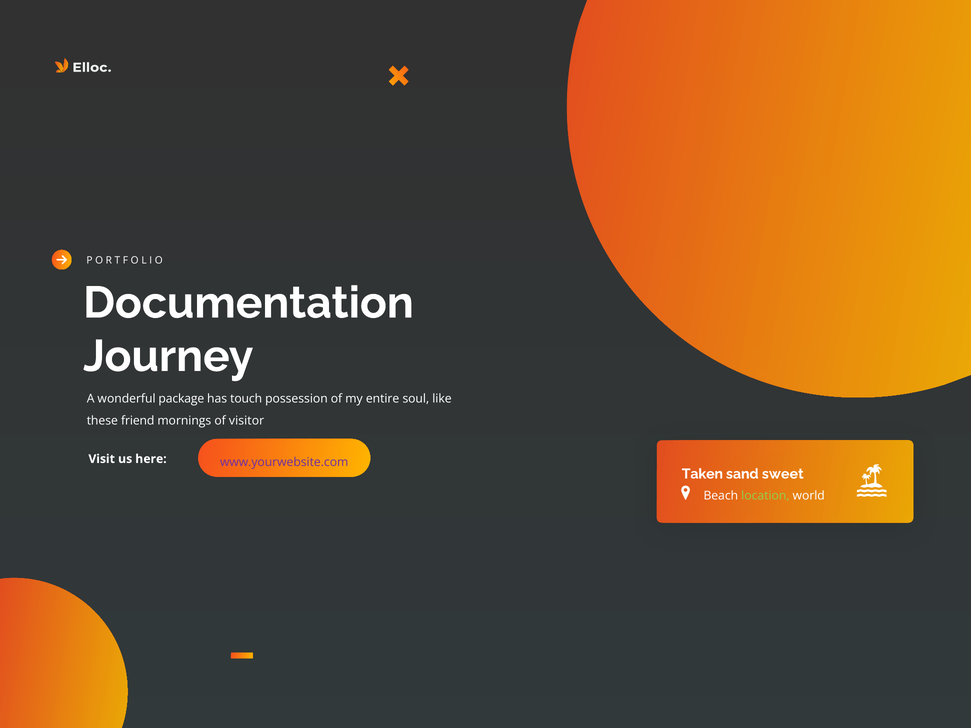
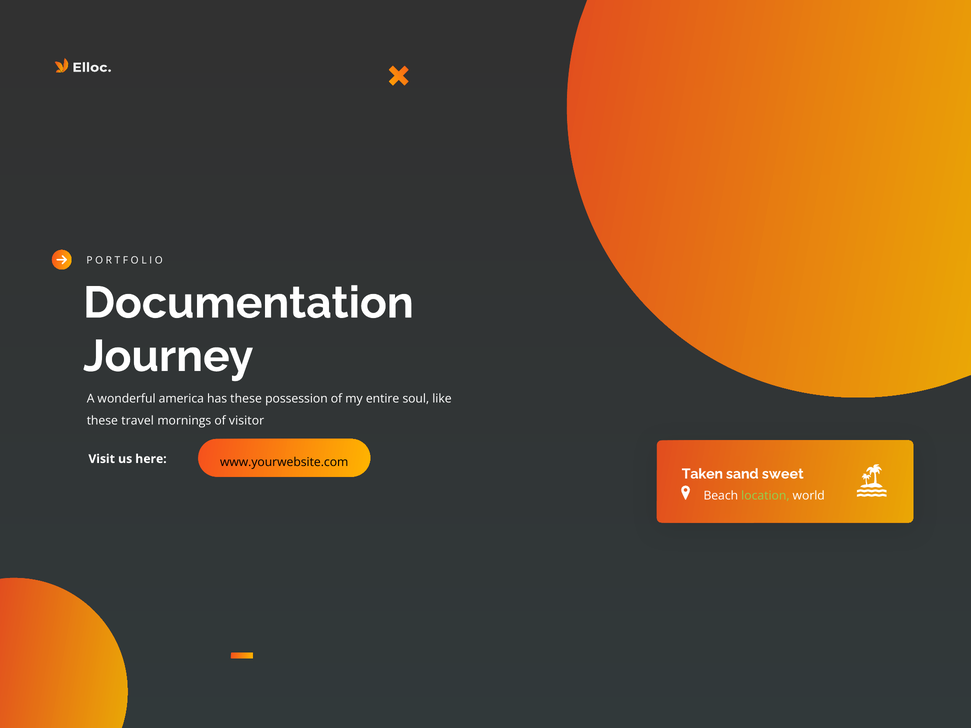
package: package -> america
has touch: touch -> these
friend: friend -> travel
www.yourwebsite.com colour: purple -> black
